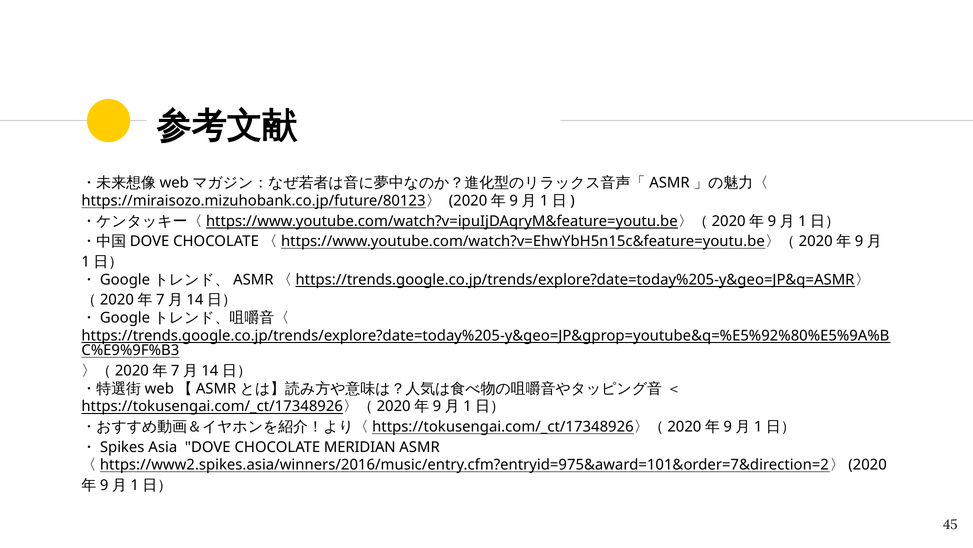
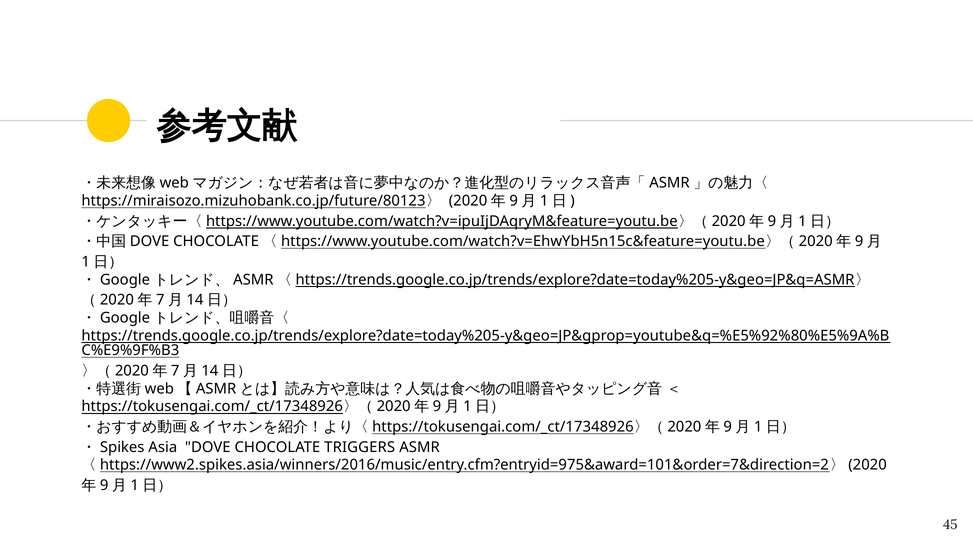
MERIDIAN: MERIDIAN -> TRIGGERS
